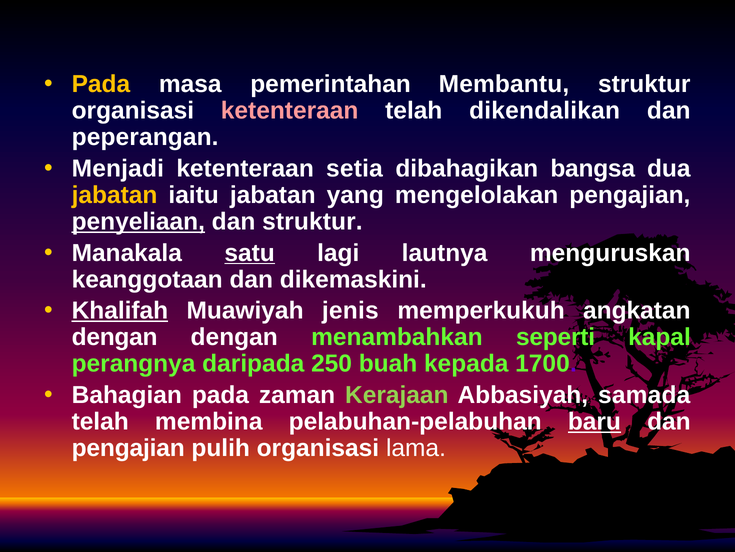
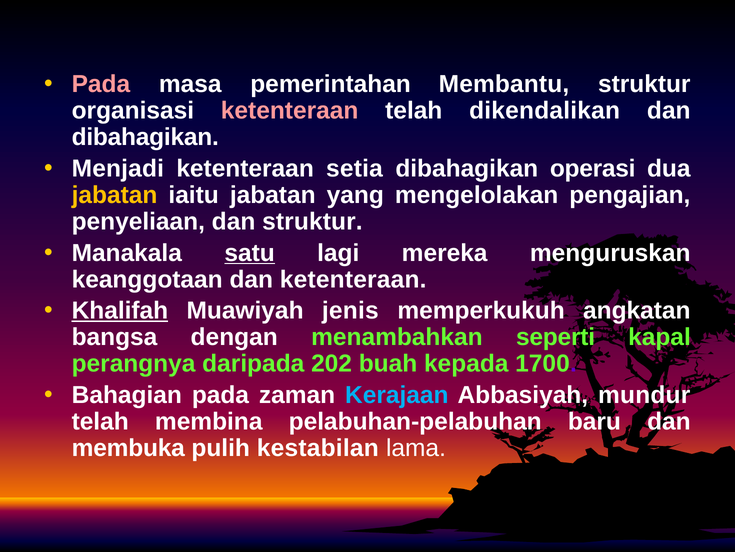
Pada at (101, 84) colour: yellow -> pink
peperangan at (145, 137): peperangan -> dibahagikan
bangsa: bangsa -> operasi
penyeliaan underline: present -> none
lautnya: lautnya -> mereka
dan dikemaskini: dikemaskini -> ketenteraan
dengan at (115, 337): dengan -> bangsa
250: 250 -> 202
Kerajaan colour: light green -> light blue
samada: samada -> mundur
baru underline: present -> none
pengajian at (128, 448): pengajian -> membuka
pulih organisasi: organisasi -> kestabilan
